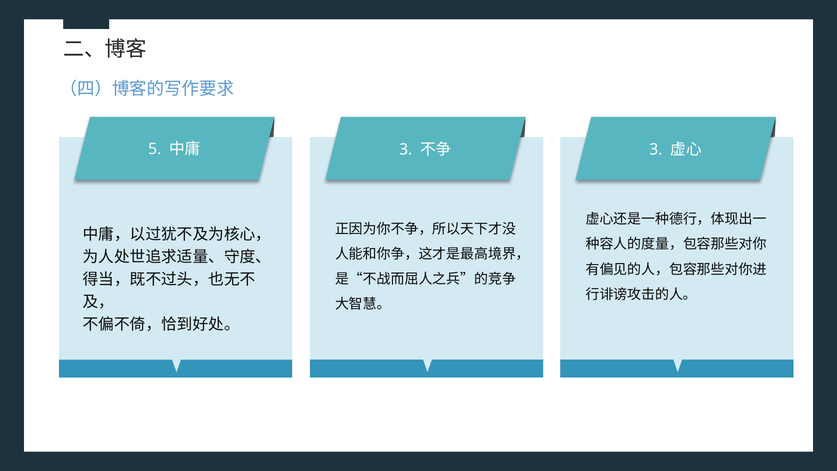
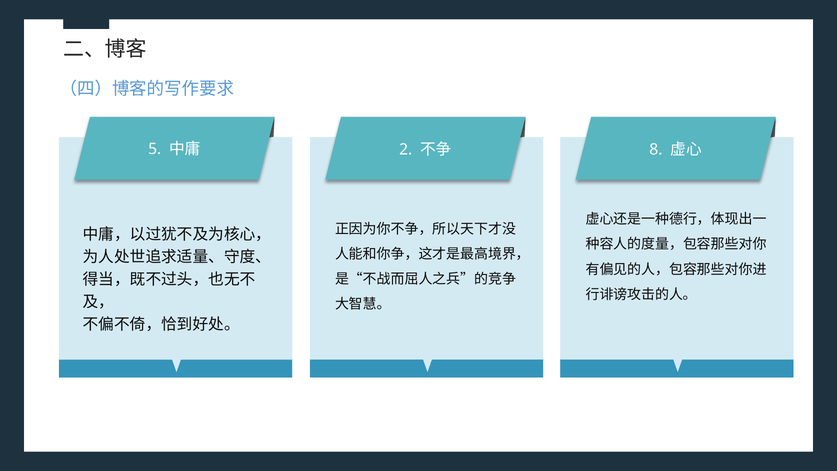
3 at (406, 149): 3 -> 2
3 at (656, 149): 3 -> 8
